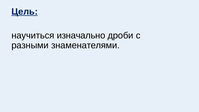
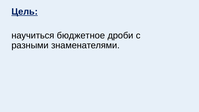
изначально: изначально -> бюджетное
